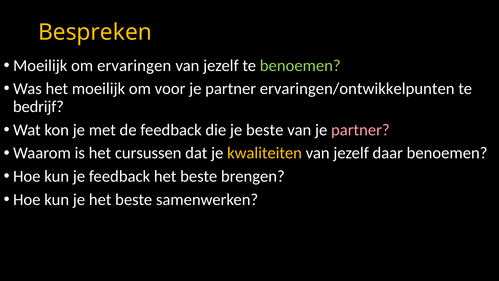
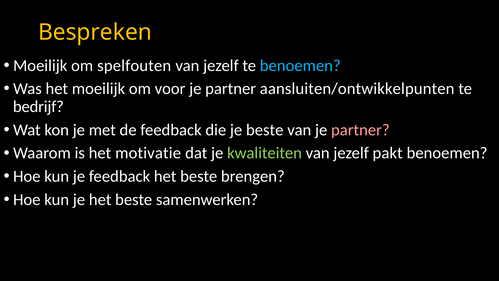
ervaringen: ervaringen -> spelfouten
benoemen at (300, 65) colour: light green -> light blue
ervaringen/ontwikkelpunten: ervaringen/ontwikkelpunten -> aansluiten/ontwikkelpunten
cursussen: cursussen -> motivatie
kwaliteiten colour: yellow -> light green
daar: daar -> pakt
